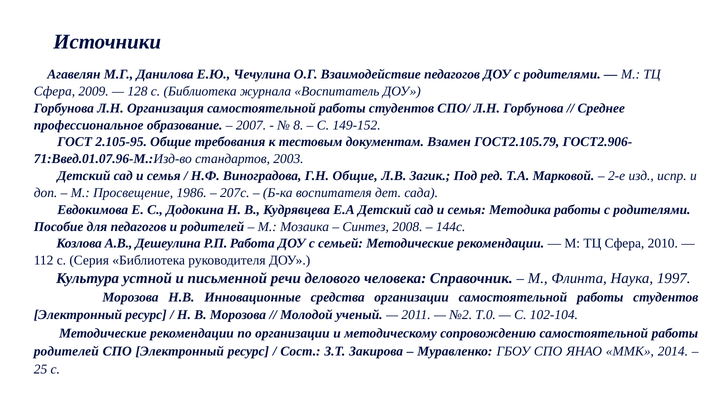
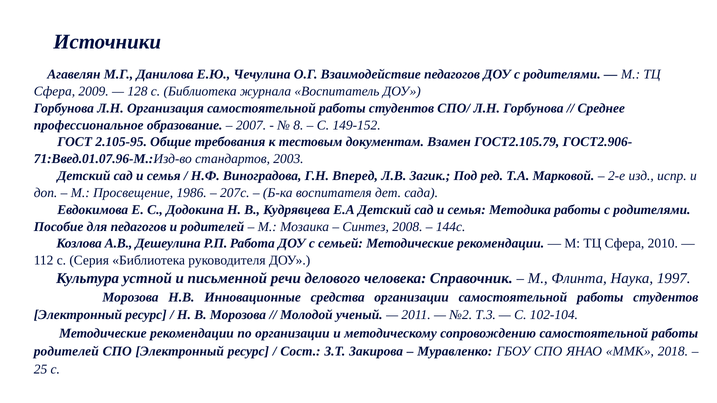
Г.Н Общие: Общие -> Вперед
Т.0: Т.0 -> Т.3
2014: 2014 -> 2018
